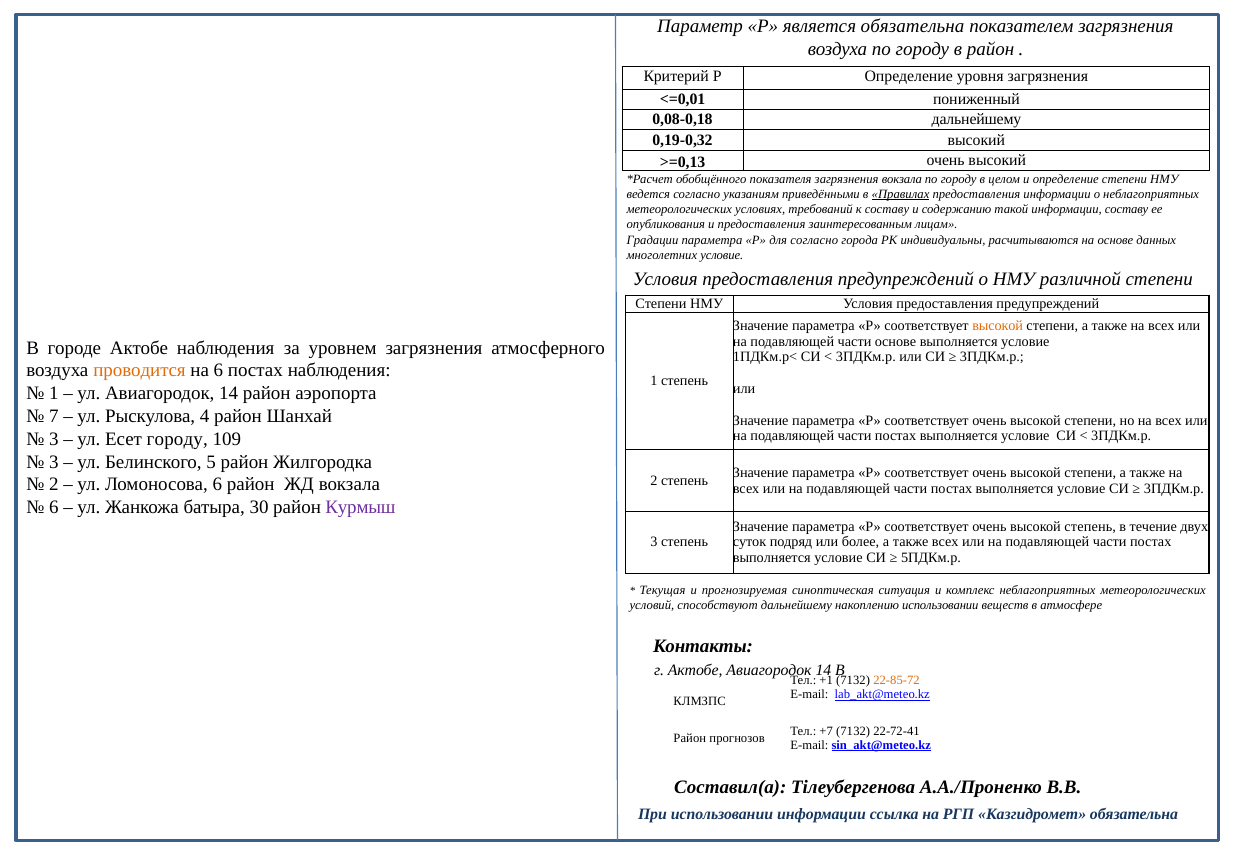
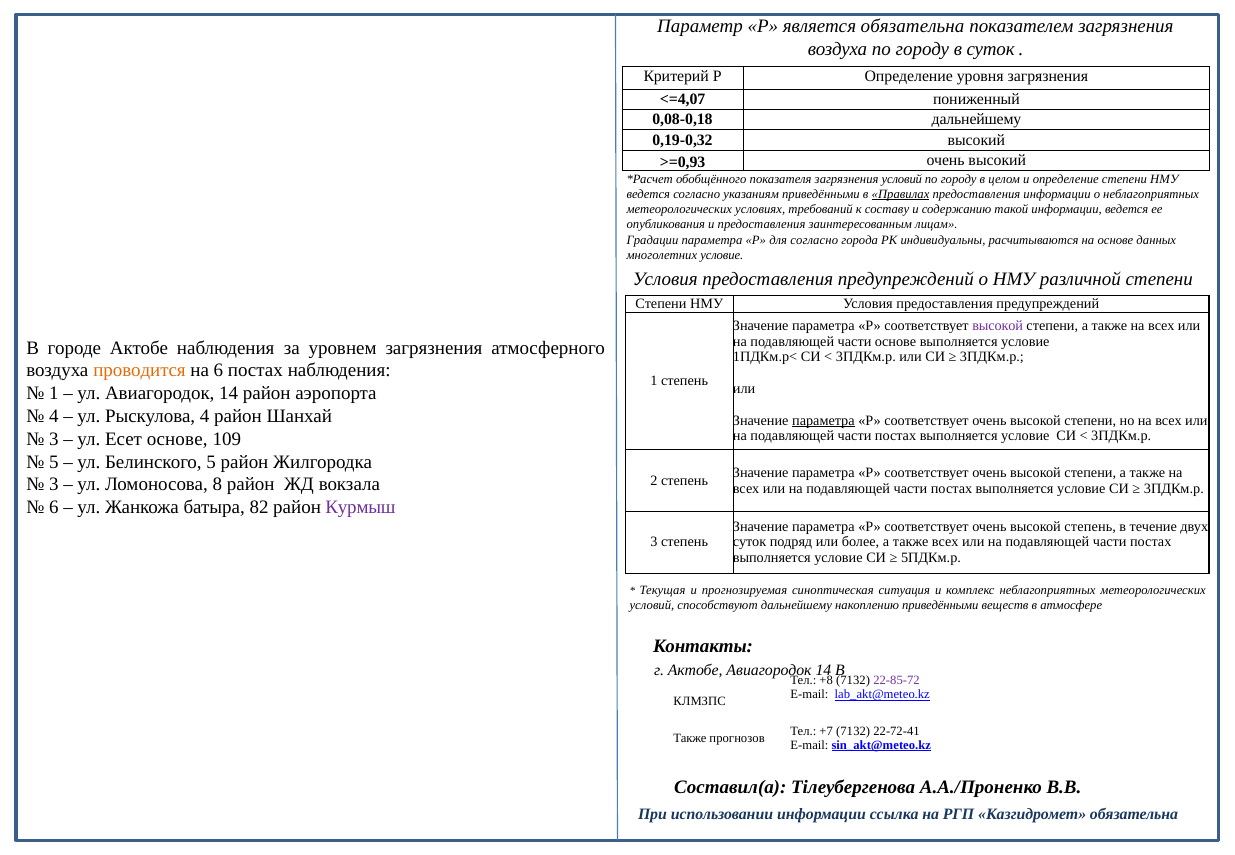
в район: район -> суток
<=0,01: <=0,01 -> <=4,07
>=0,13: >=0,13 -> >=0,93
загрязнения вокзала: вокзала -> условий
информации составу: составу -> ведется
высокой at (998, 326) colour: orange -> purple
7 at (54, 416): 7 -> 4
параметра at (823, 420) underline: none -> present
Есет городу: городу -> основе
3 at (54, 462): 3 -> 5
2 at (54, 485): 2 -> 3
Ломоносова 6: 6 -> 8
30: 30 -> 82
накоплению использовании: использовании -> приведёнными
+1: +1 -> +8
22-85-72 colour: orange -> purple
Район at (690, 738): Район -> Также
